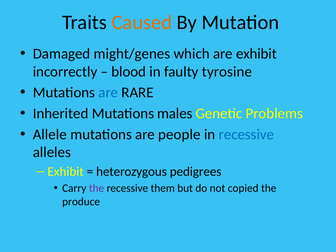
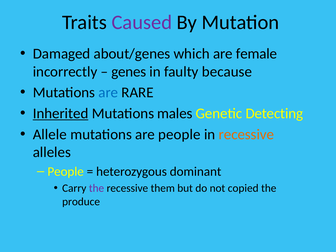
Caused colour: orange -> purple
might/genes: might/genes -> about/genes
are exhibit: exhibit -> female
blood: blood -> genes
tyrosine: tyrosine -> because
Inherited underline: none -> present
Problems: Problems -> Detecting
recessive at (246, 134) colour: blue -> orange
Exhibit at (66, 172): Exhibit -> People
pedigrees: pedigrees -> dominant
